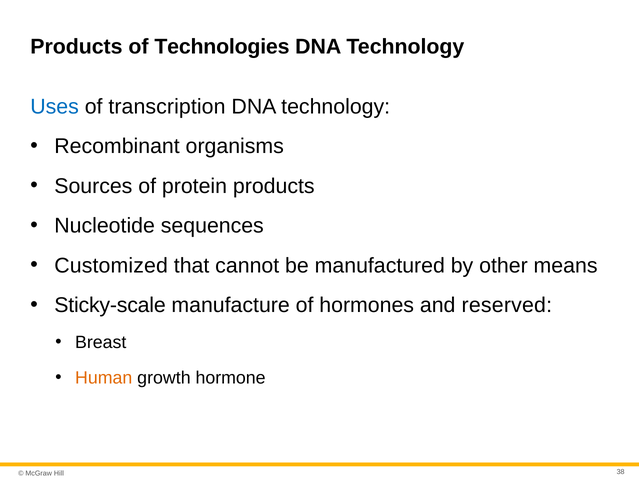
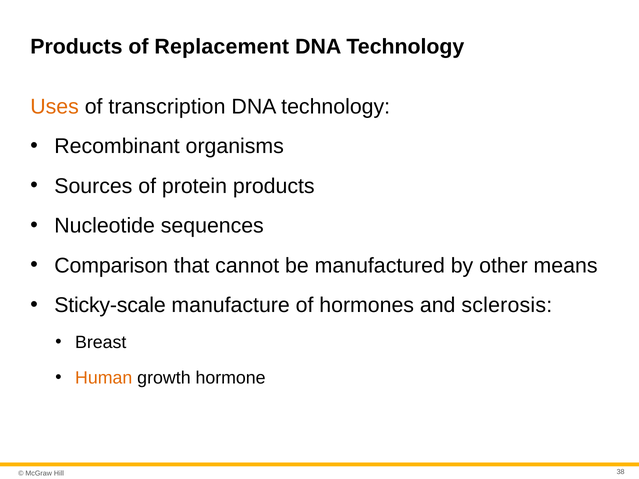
Technologies: Technologies -> Replacement
Uses colour: blue -> orange
Customized: Customized -> Comparison
reserved: reserved -> sclerosis
